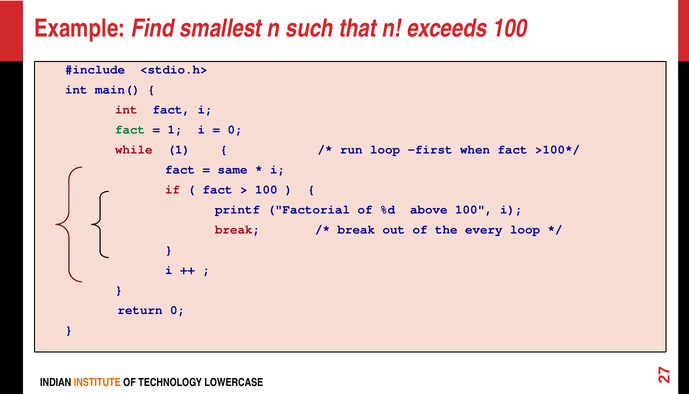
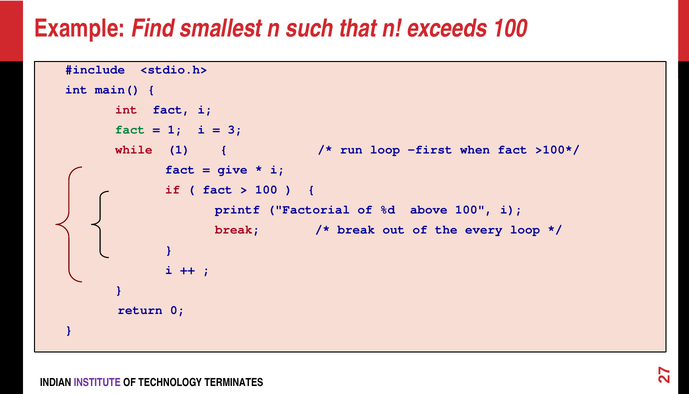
0 at (235, 130): 0 -> 3
same: same -> give
INSTITUTE colour: orange -> purple
LOWERCASE: LOWERCASE -> TERMINATES
